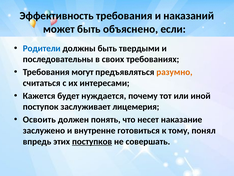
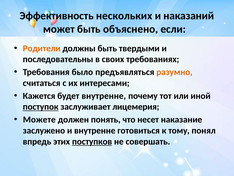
Эффективность требования: требования -> нескольких
Родители colour: blue -> orange
могут: могут -> было
будет нуждается: нуждается -> внутренне
поступок underline: none -> present
Освоить: Освоить -> Можете
